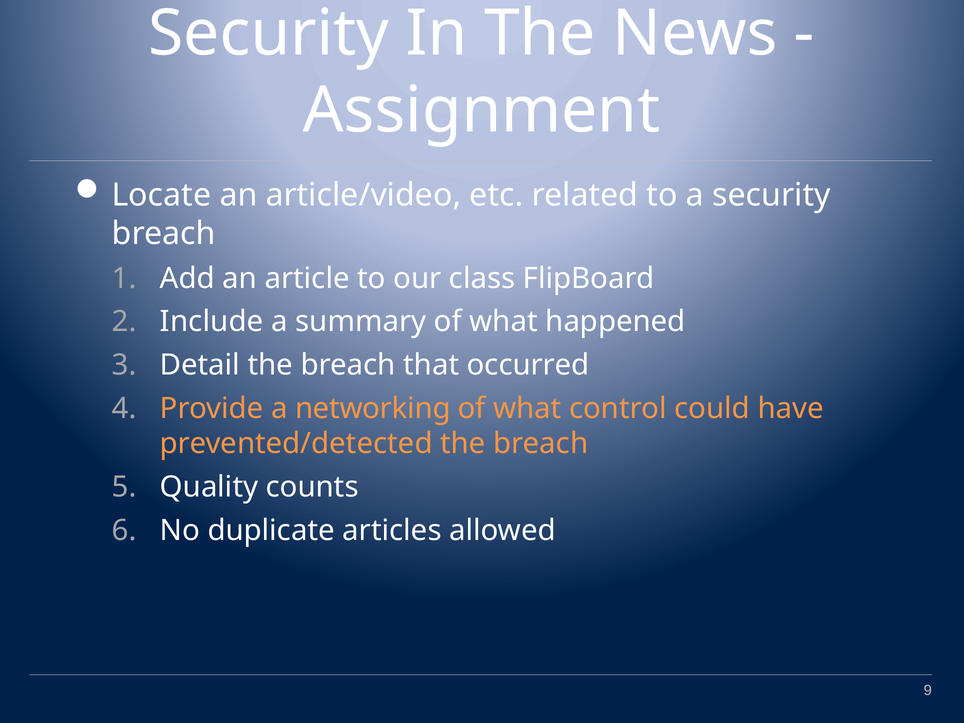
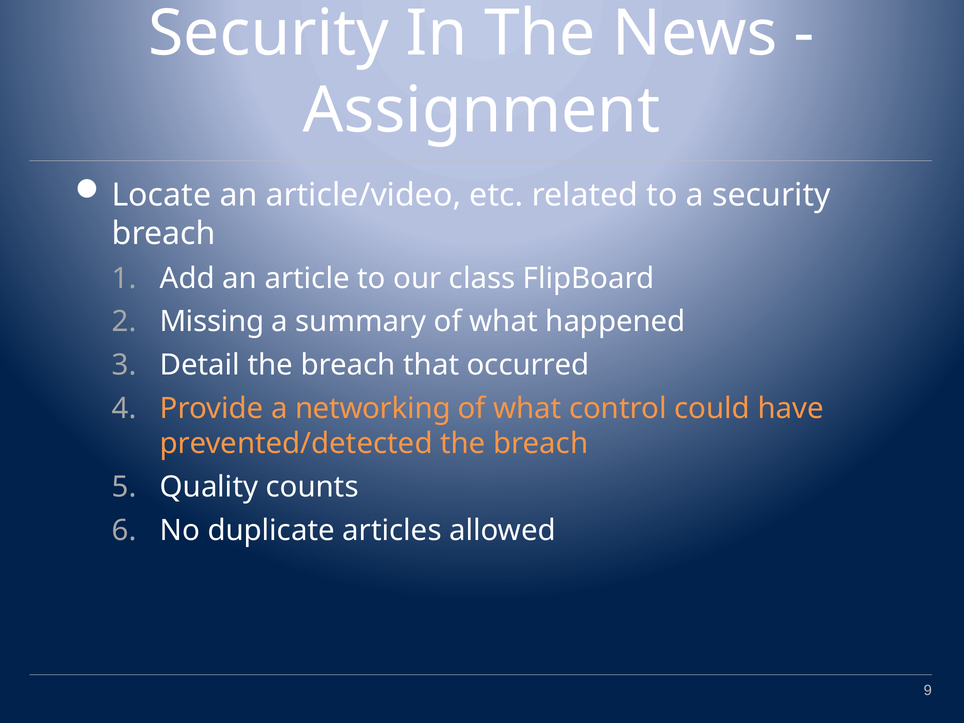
Include: Include -> Missing
